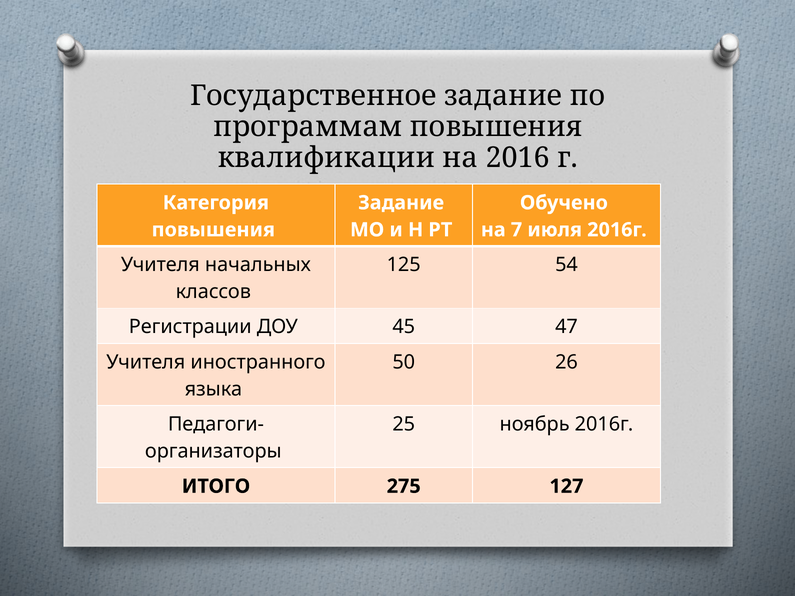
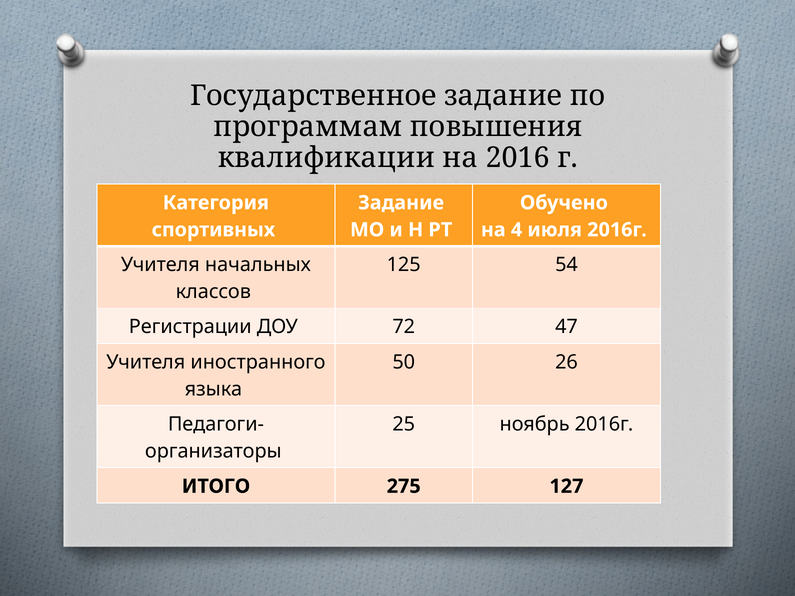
повышения at (213, 230): повышения -> спортивных
7: 7 -> 4
45: 45 -> 72
